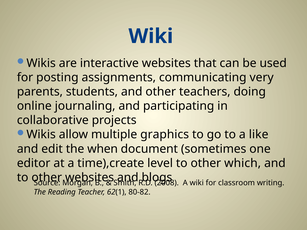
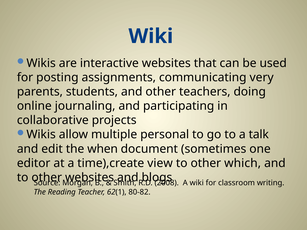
graphics: graphics -> personal
like: like -> talk
level: level -> view
